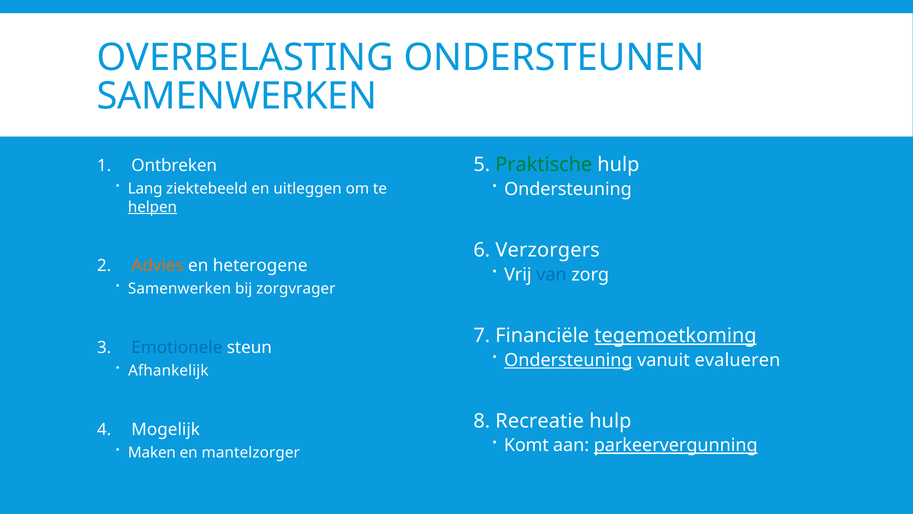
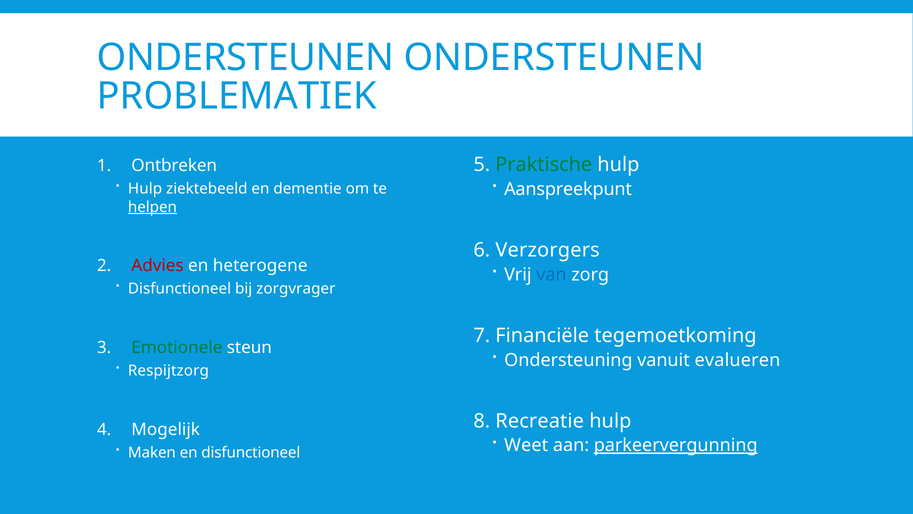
OVERBELASTING at (245, 57): OVERBELASTING -> ONDERSTEUNEN
SAMENWERKEN at (237, 96): SAMENWERKEN -> PROBLEMATIEK
Ondersteuning at (568, 189): Ondersteuning -> Aanspreekpunt
Lang at (145, 189): Lang -> Hulp
uitleggen: uitleggen -> dementie
Advies colour: orange -> red
Samenwerken at (179, 289): Samenwerken -> Disfunctioneel
tegemoetkoming underline: present -> none
Emotionele colour: blue -> green
Ondersteuning at (568, 360) underline: present -> none
Afhankelijk: Afhankelijk -> Respijtzorg
Komt: Komt -> Weet
en mantelzorger: mantelzorger -> disfunctioneel
